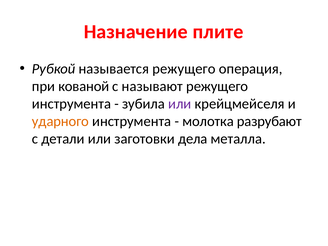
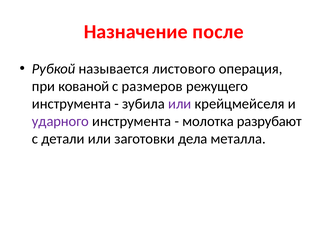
плите: плите -> после
называется режущего: режущего -> листового
называют: называют -> размеров
ударного colour: orange -> purple
